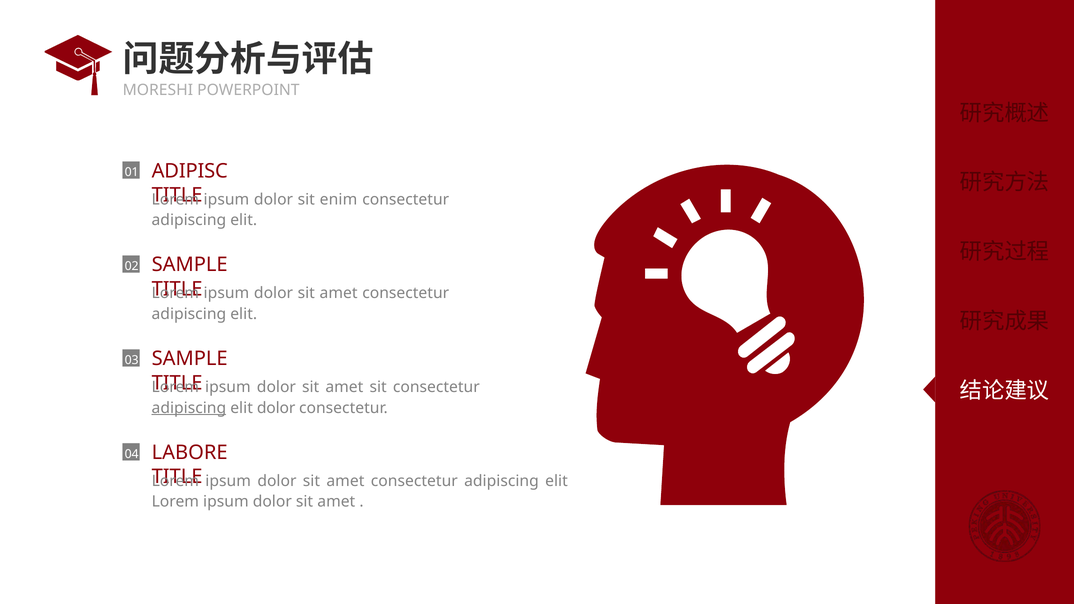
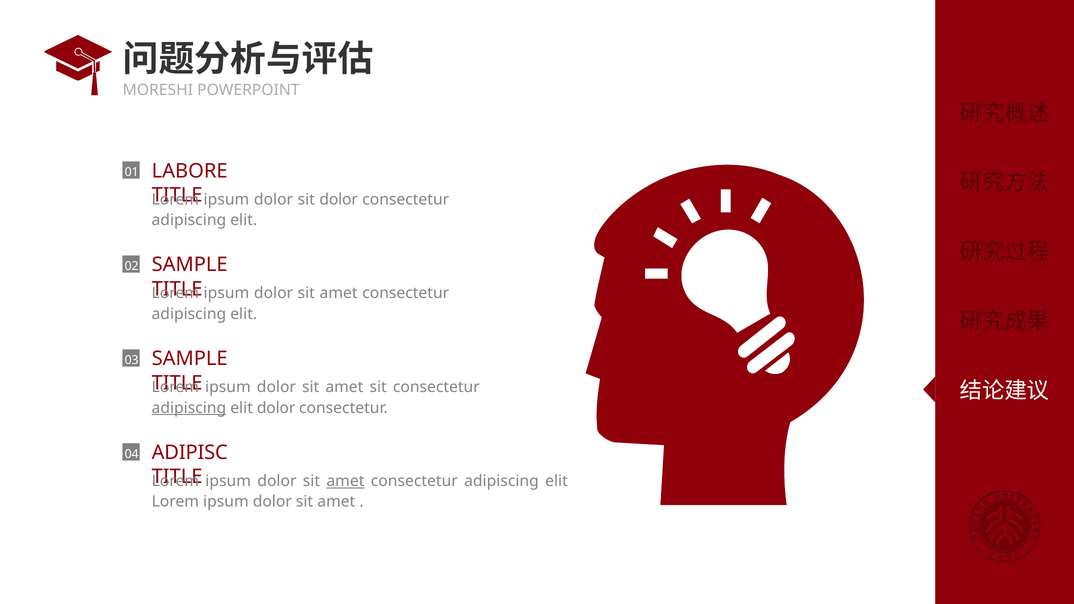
ADIPISC: ADIPISC -> LABORE
sit enim: enim -> dolor
LABORE: LABORE -> ADIPISC
amet at (345, 481) underline: none -> present
